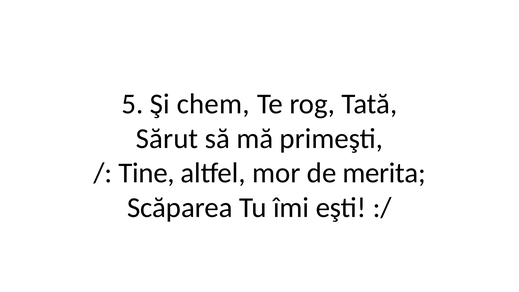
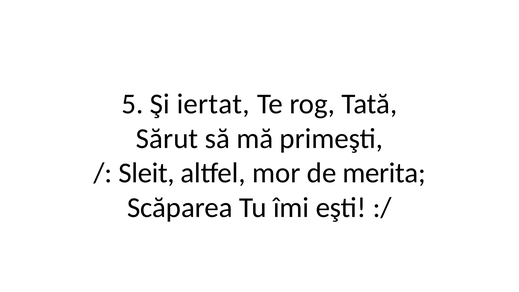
chem: chem -> iertat
Tine: Tine -> Sleit
